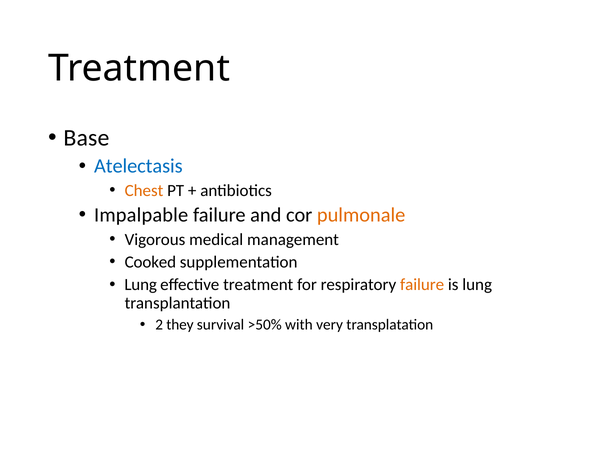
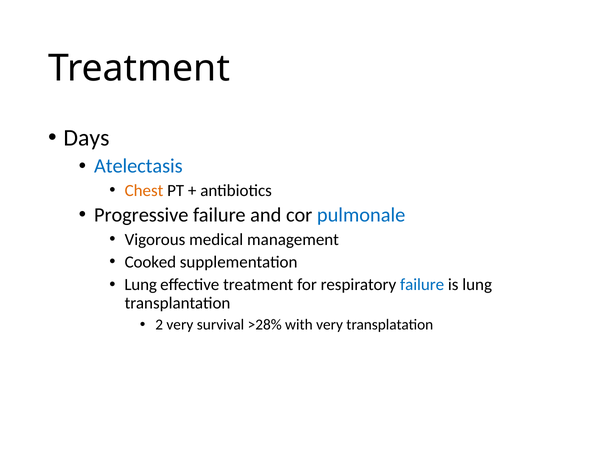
Base: Base -> Days
Impalpable: Impalpable -> Progressive
pulmonale colour: orange -> blue
failure at (422, 285) colour: orange -> blue
2 they: they -> very
>50%: >50% -> >28%
